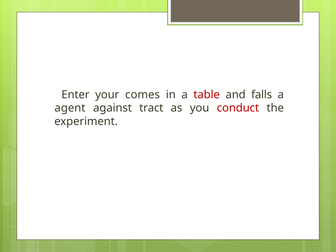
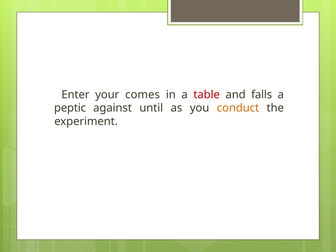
agent: agent -> peptic
tract: tract -> until
conduct colour: red -> orange
